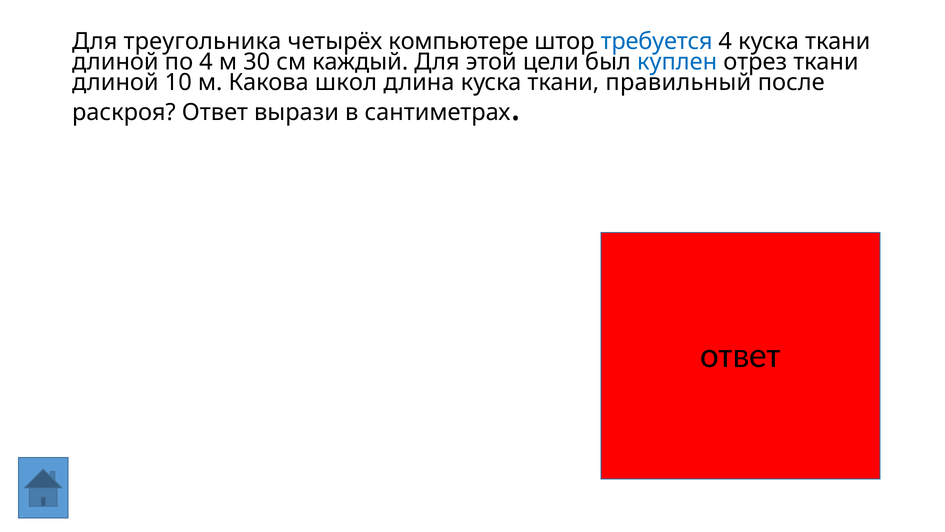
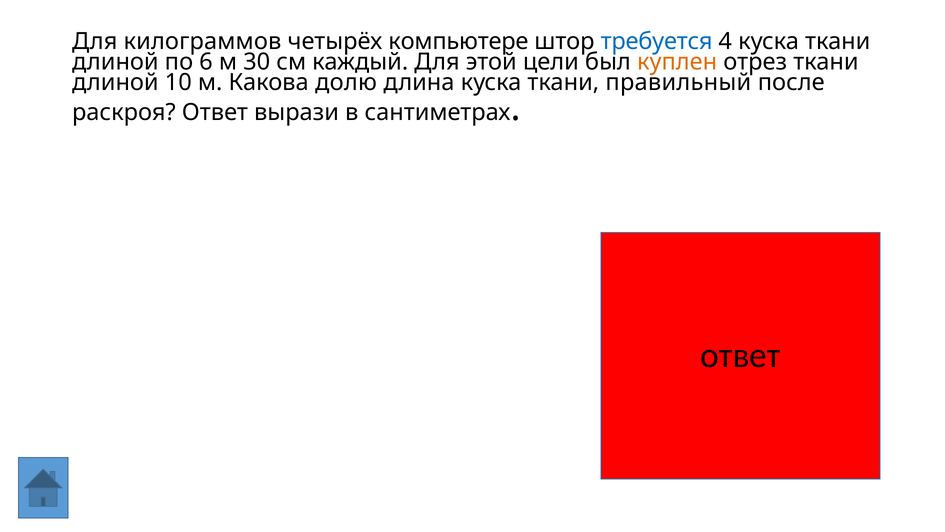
треугольника: треугольника -> килограммов
по 4: 4 -> 6
куплен colour: blue -> orange
школ: школ -> долю
